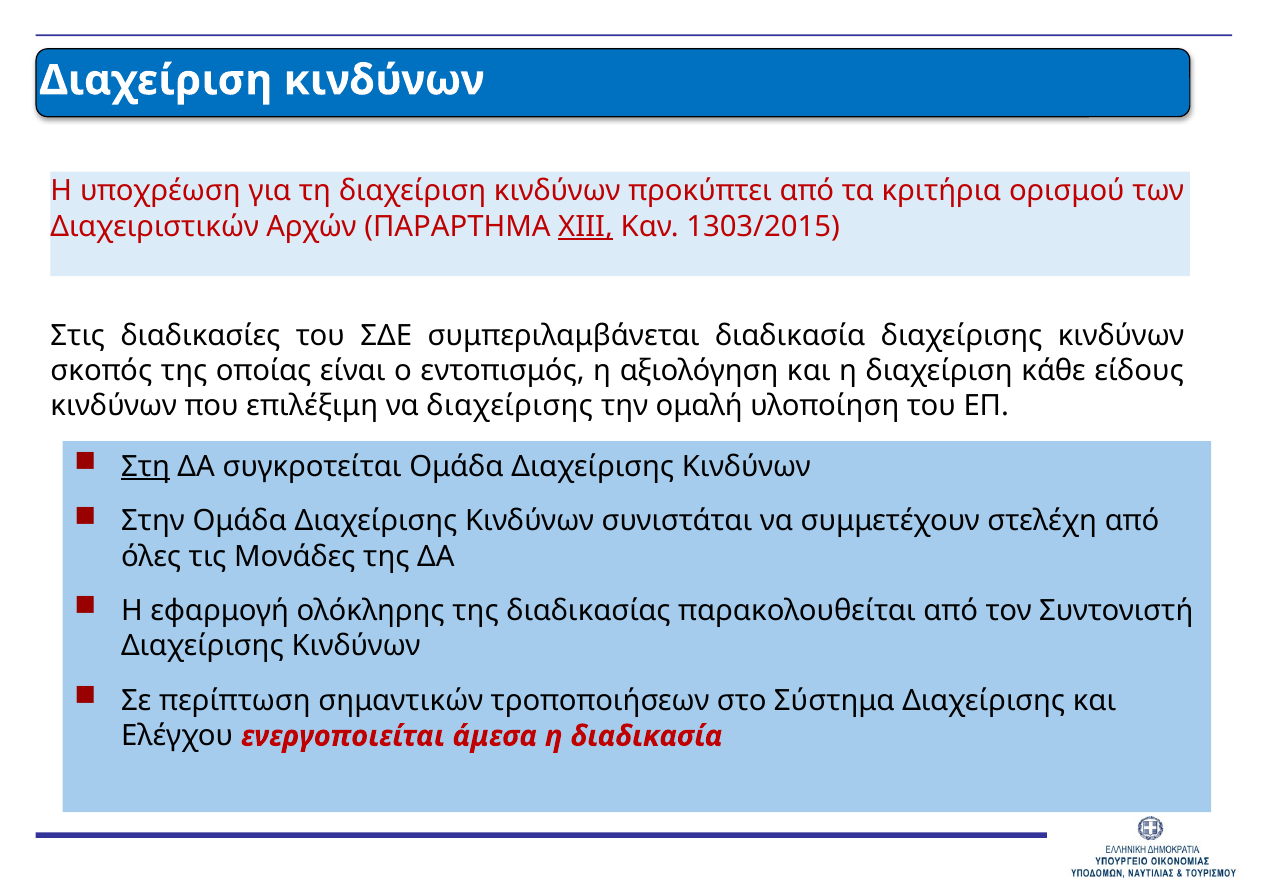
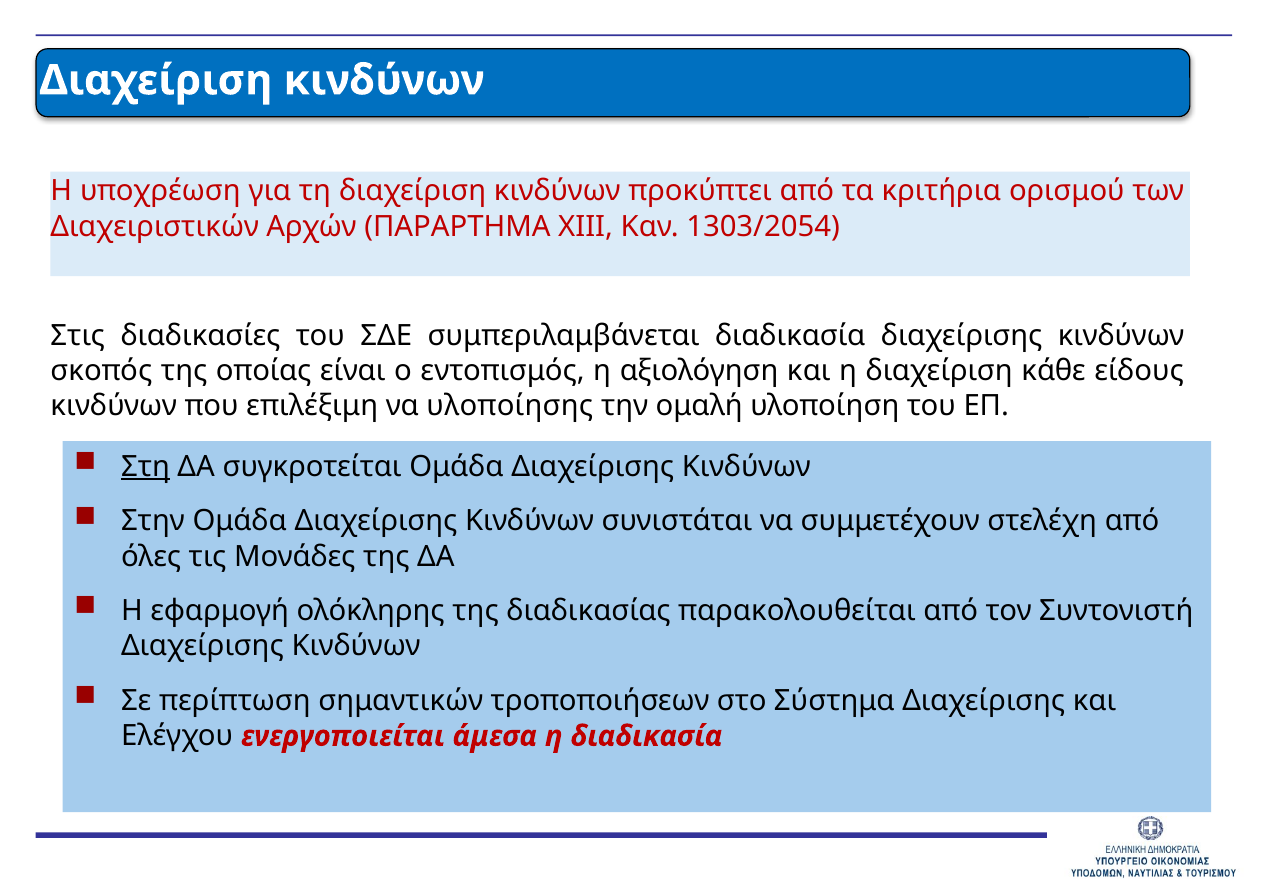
ΧΙΙΙ underline: present -> none
1303/2015: 1303/2015 -> 1303/2054
να διαχείρισης: διαχείρισης -> υλοποίησης
